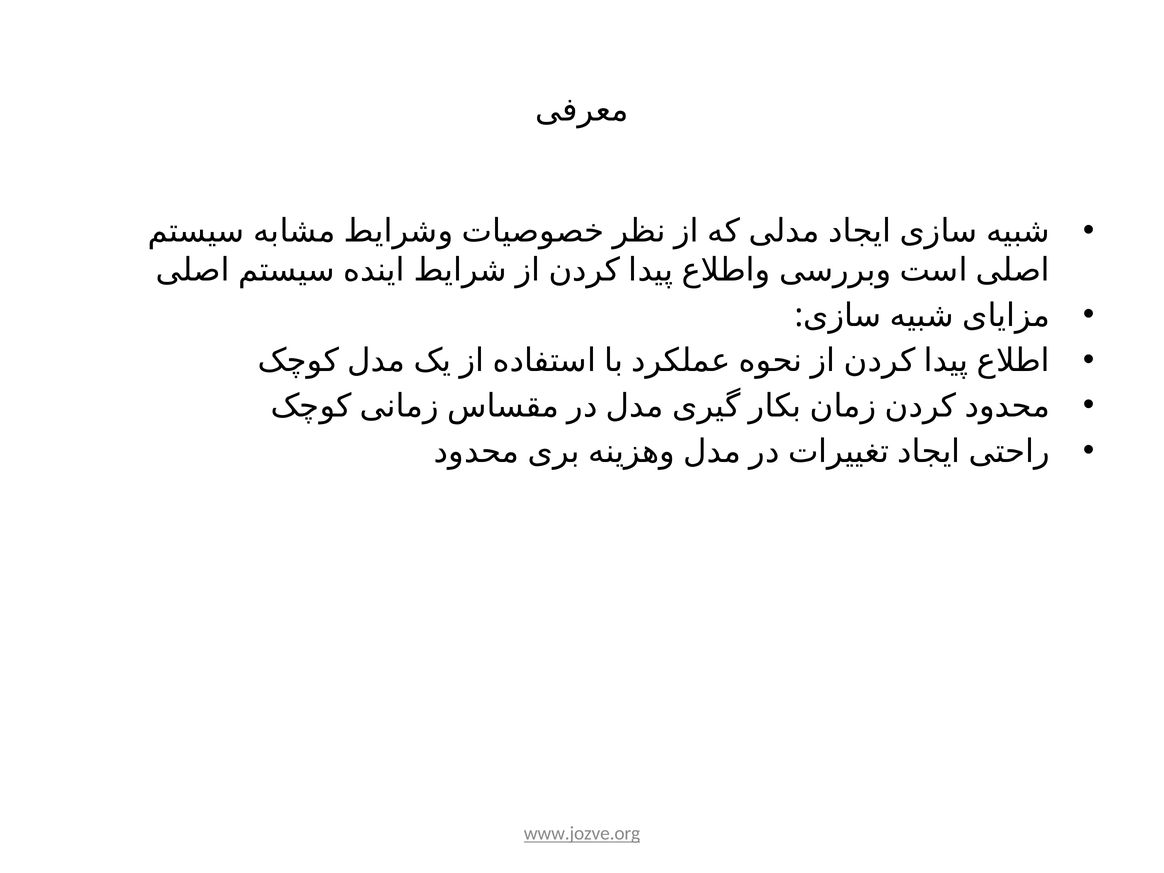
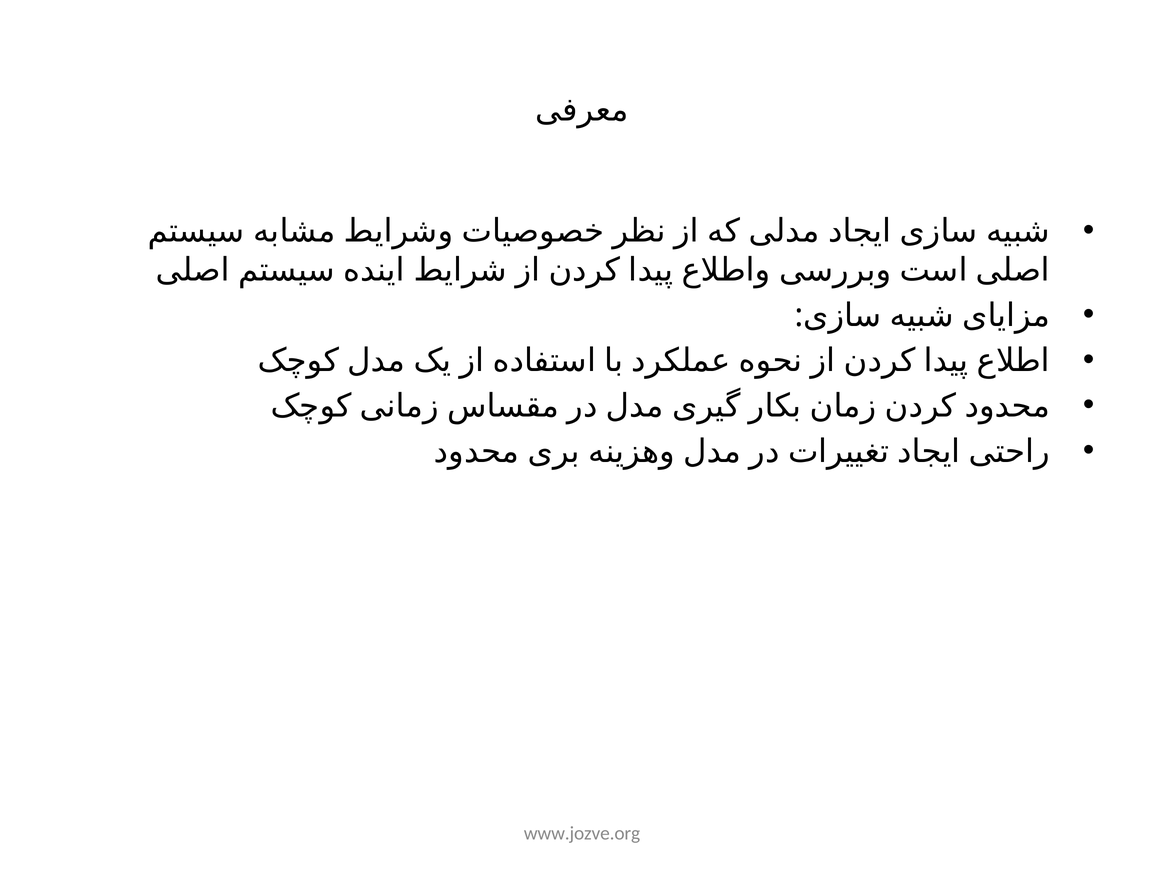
www.jozve.org underline: present -> none
